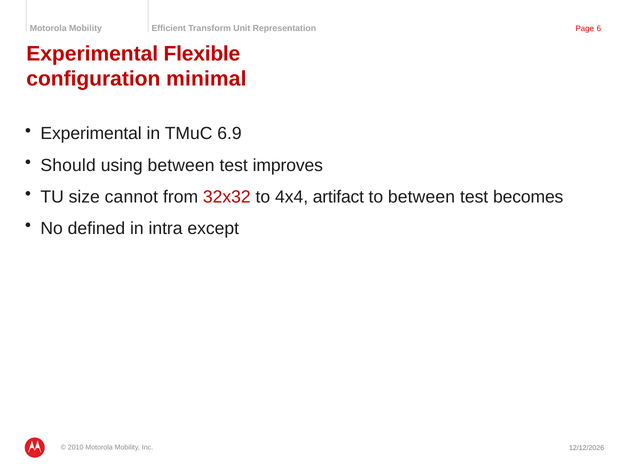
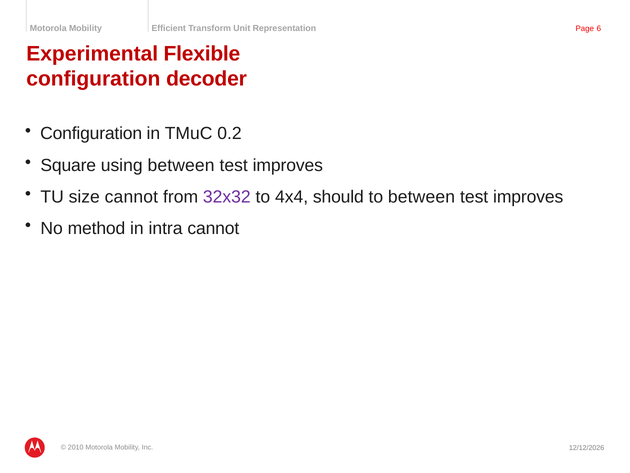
minimal: minimal -> decoder
Experimental at (91, 134): Experimental -> Configuration
6.9: 6.9 -> 0.2
Should: Should -> Square
32x32 colour: red -> purple
artifact: artifact -> should
becomes at (528, 197): becomes -> improves
defined: defined -> method
intra except: except -> cannot
